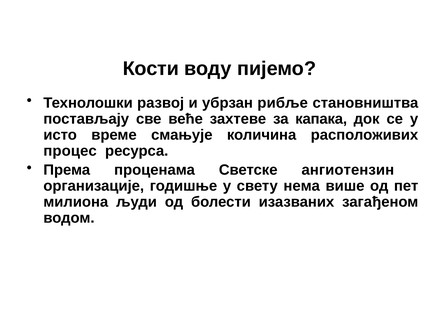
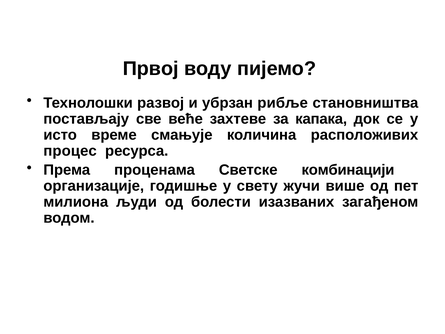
Кости: Кости -> Првој
ангиотензин: ангиотензин -> комбинацији
нема: нема -> жучи
